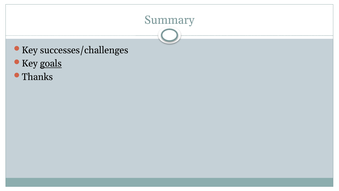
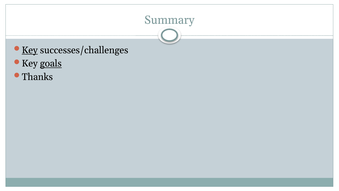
Key at (30, 50) underline: none -> present
